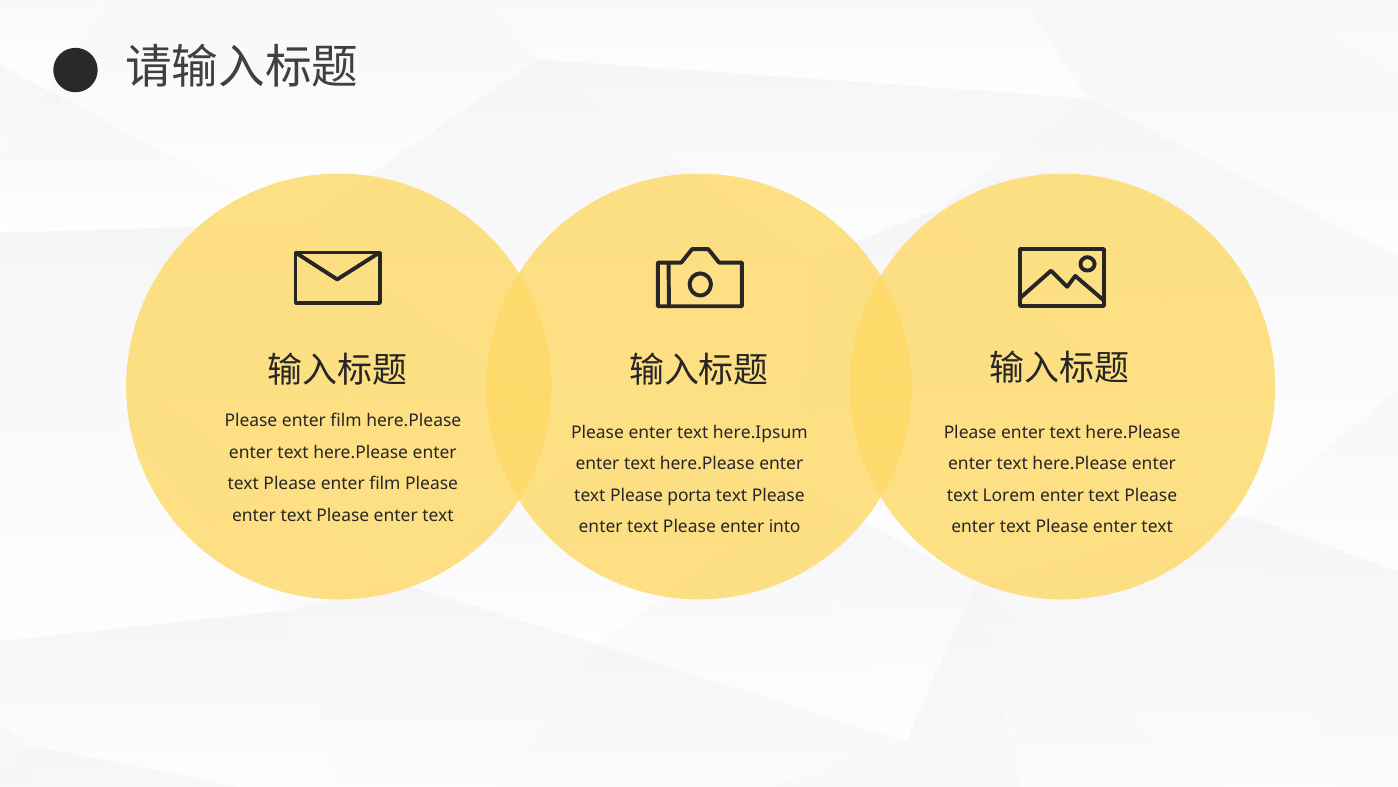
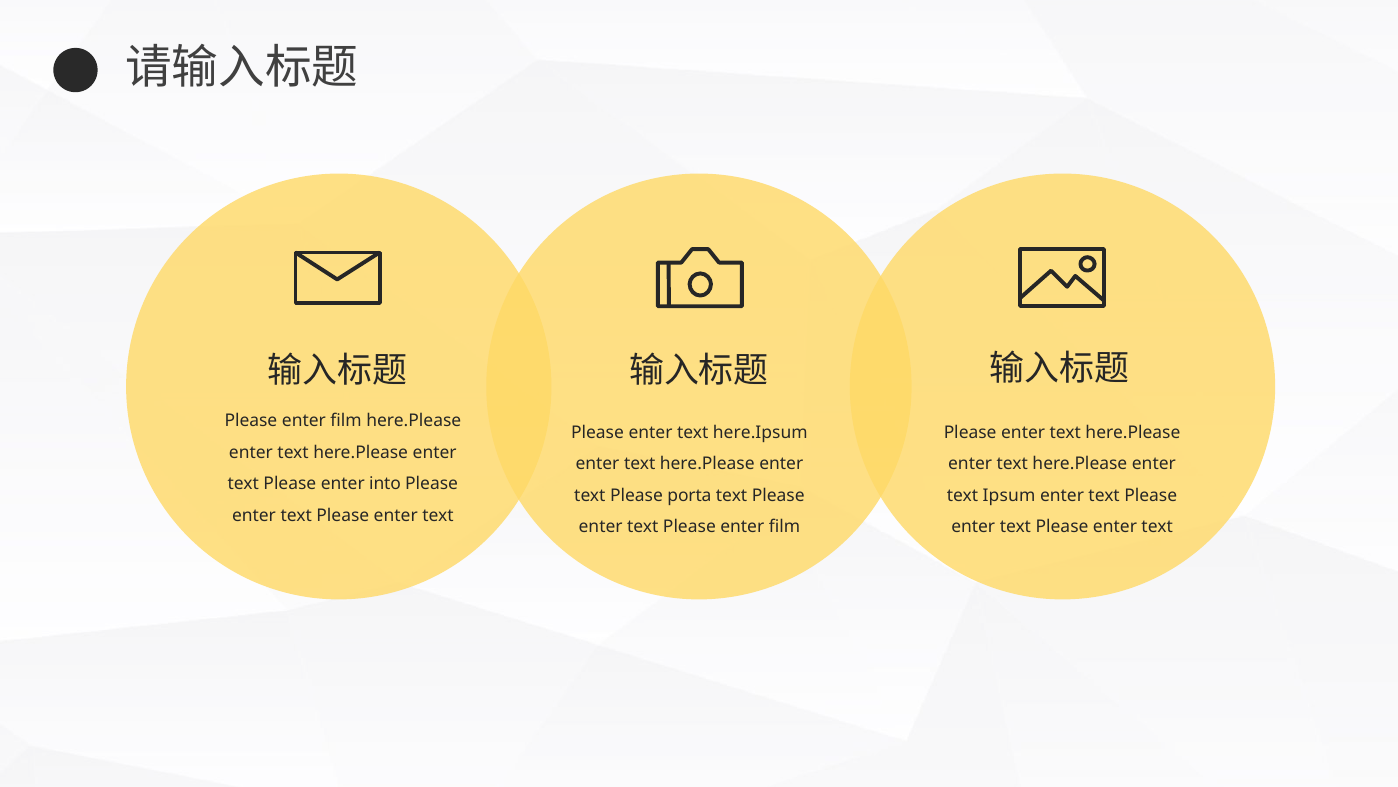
text Please enter film: film -> into
Lorem: Lorem -> Ipsum
text Please enter into: into -> film
